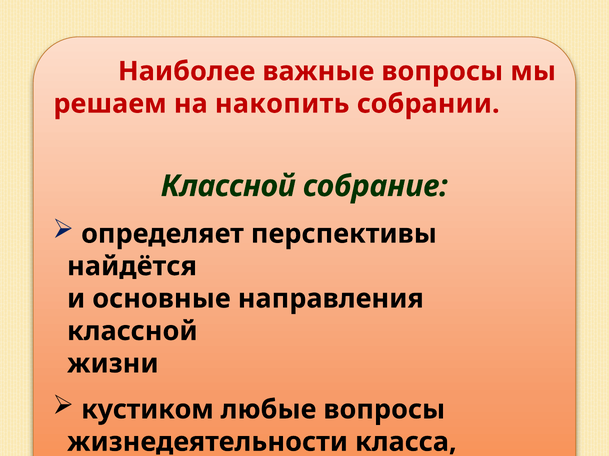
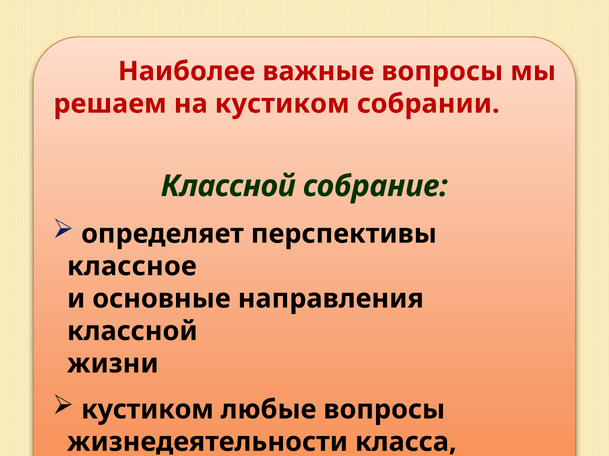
на накопить: накопить -> кустиком
найдётся: найдётся -> классное
